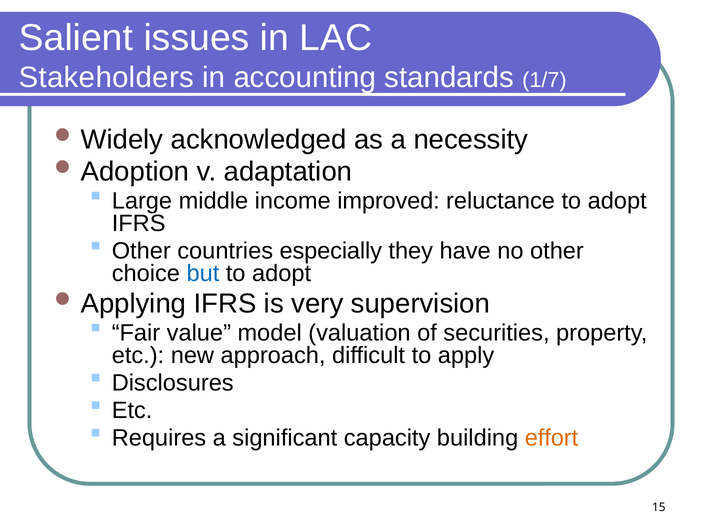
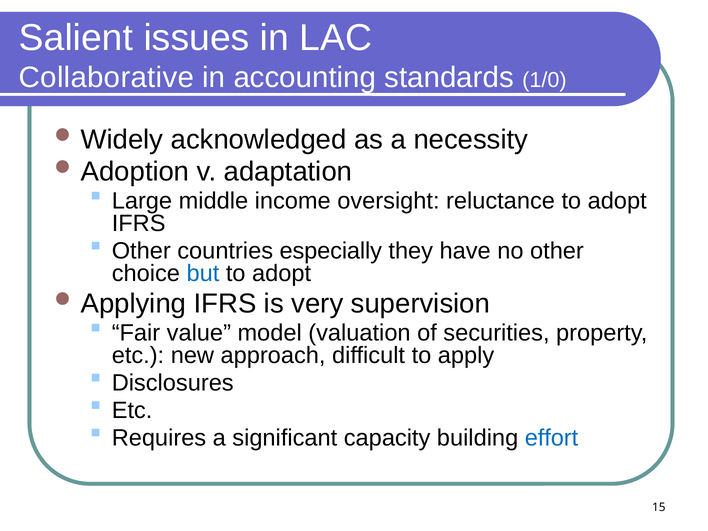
Stakeholders: Stakeholders -> Collaborative
1/7: 1/7 -> 1/0
improved: improved -> oversight
effort colour: orange -> blue
